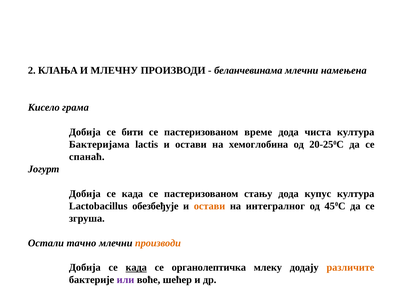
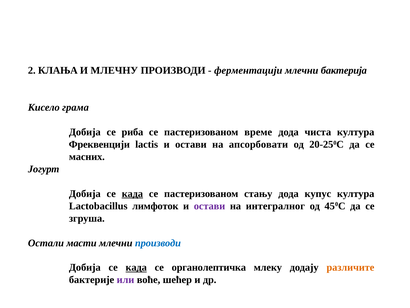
беланчевинама: беланчевинама -> ферментацији
намењенa: намењенa -> бактерија
бити: бити -> риба
Бактеријама: Бактеријама -> Фреквенцији
хемоглобина: хемоглобина -> апсорбовати
спанаћ: спанаћ -> масних
када at (132, 193) underline: none -> present
обезбеђује: обезбеђује -> лимфоток
остави at (210, 206) colour: orange -> purple
тачно: тачно -> мaсти
производи at (158, 243) colour: orange -> blue
